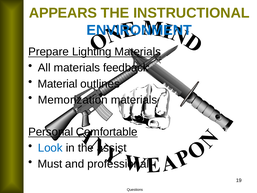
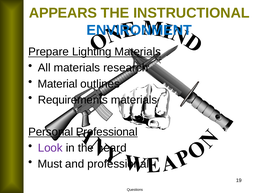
feedback: feedback -> research
Memorization: Memorization -> Requirements
Personal Comfortable: Comfortable -> Professional
Look colour: blue -> purple
assist: assist -> heard
